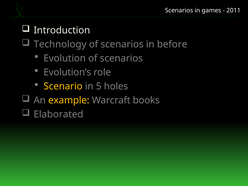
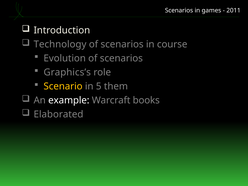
before: before -> course
Evolution’s: Evolution’s -> Graphics’s
holes: holes -> them
example colour: yellow -> white
